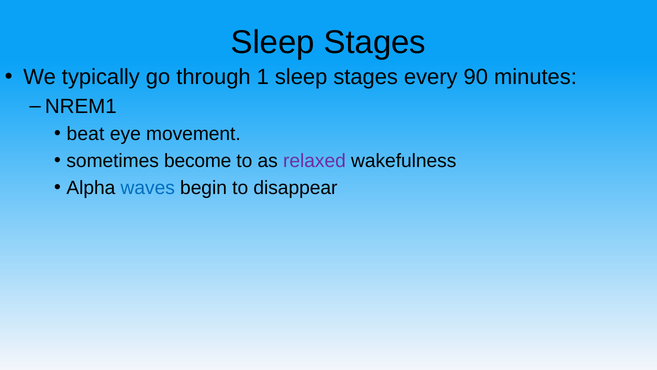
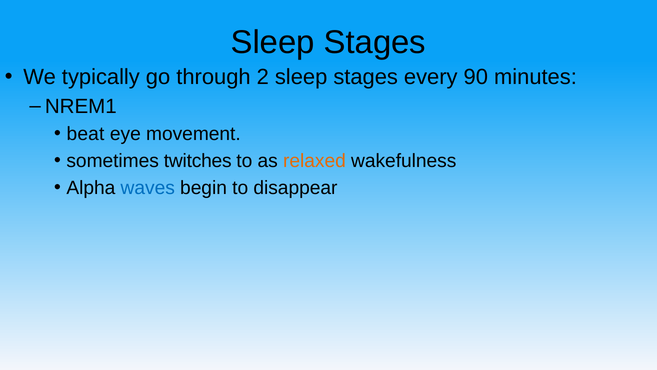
1: 1 -> 2
become: become -> twitches
relaxed colour: purple -> orange
